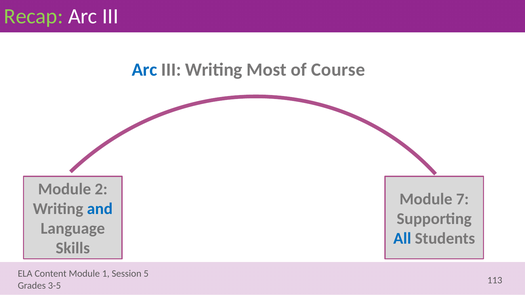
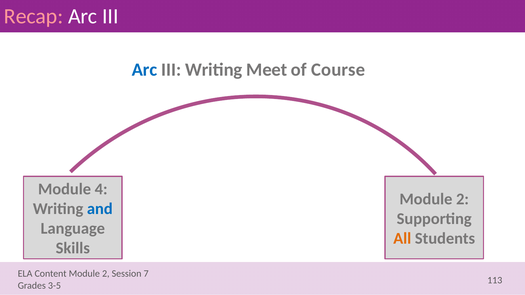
Recap colour: light green -> pink
Most: Most -> Meet
2: 2 -> 4
7 at (463, 199): 7 -> 2
All colour: blue -> orange
1 at (106, 274): 1 -> 2
5: 5 -> 7
